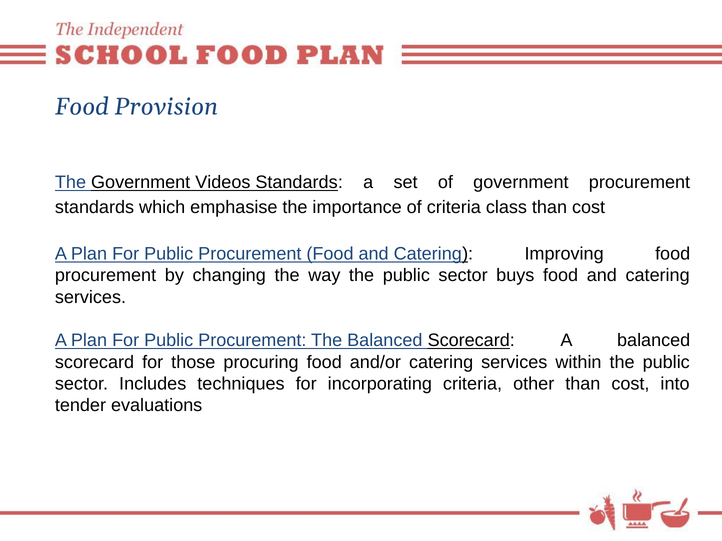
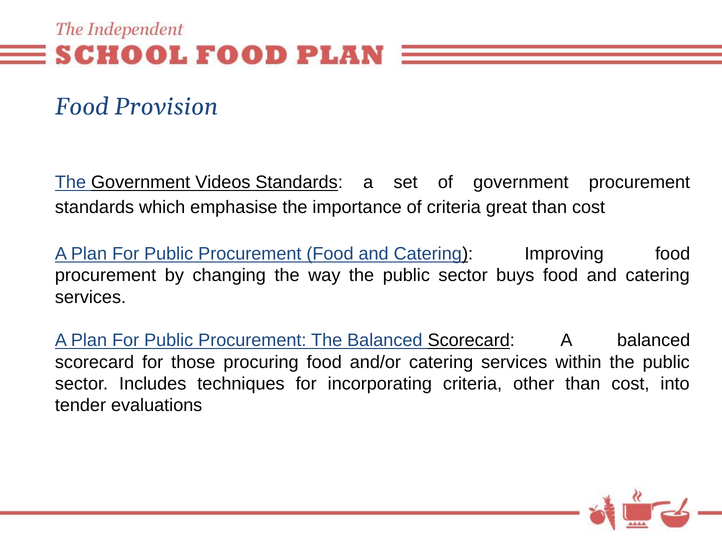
class: class -> great
